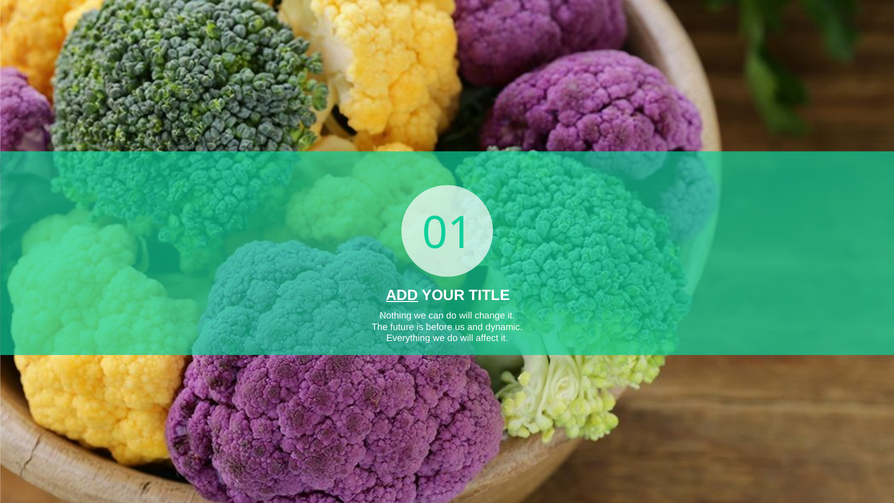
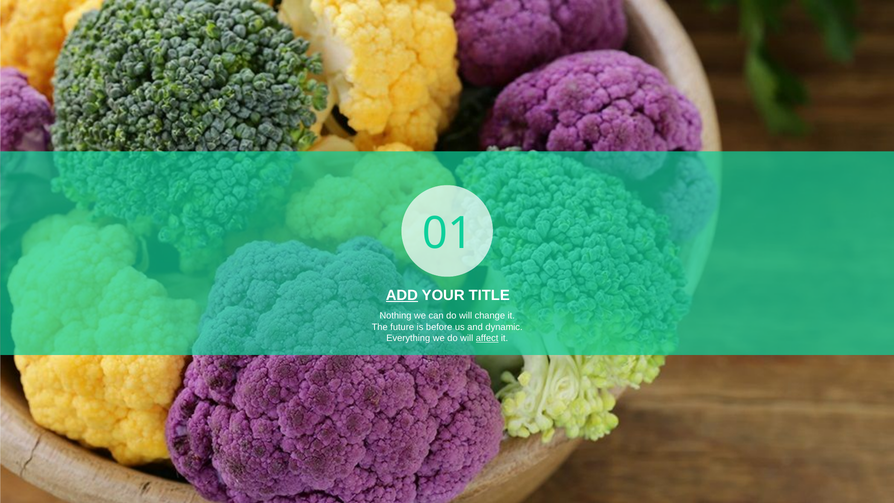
affect underline: none -> present
